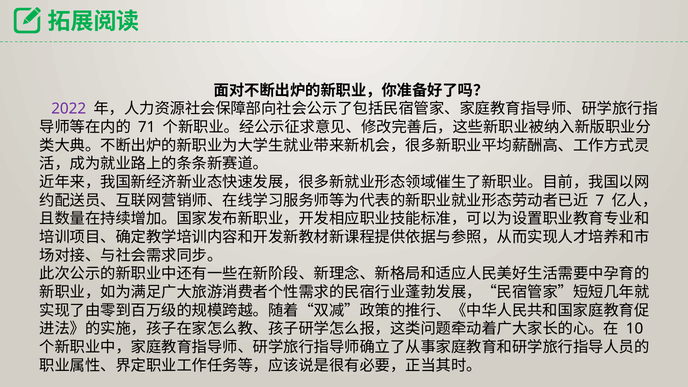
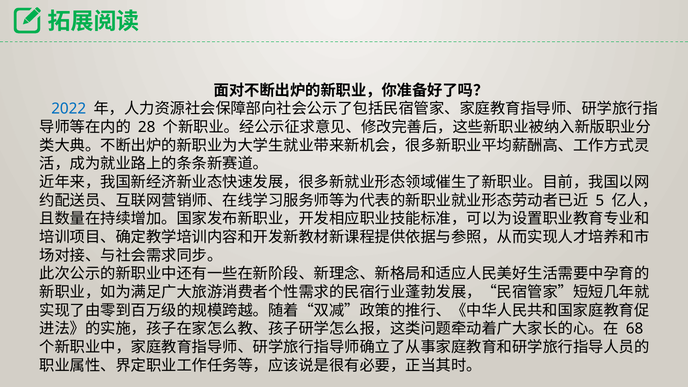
2022 colour: purple -> blue
71: 71 -> 28
7: 7 -> 5
10: 10 -> 68
